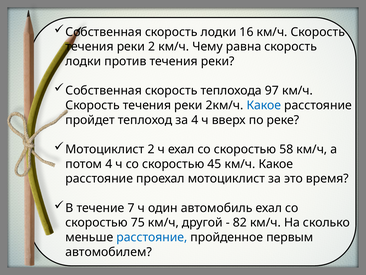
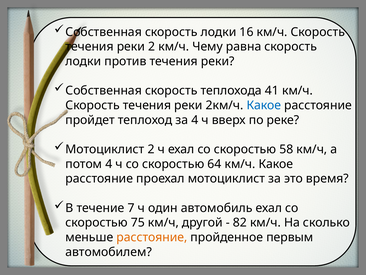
97: 97 -> 41
45: 45 -> 64
расстояние at (152, 237) colour: blue -> orange
